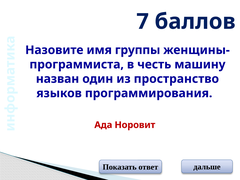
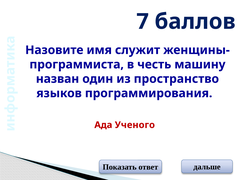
группы: группы -> служит
Норовит: Норовит -> Ученого
